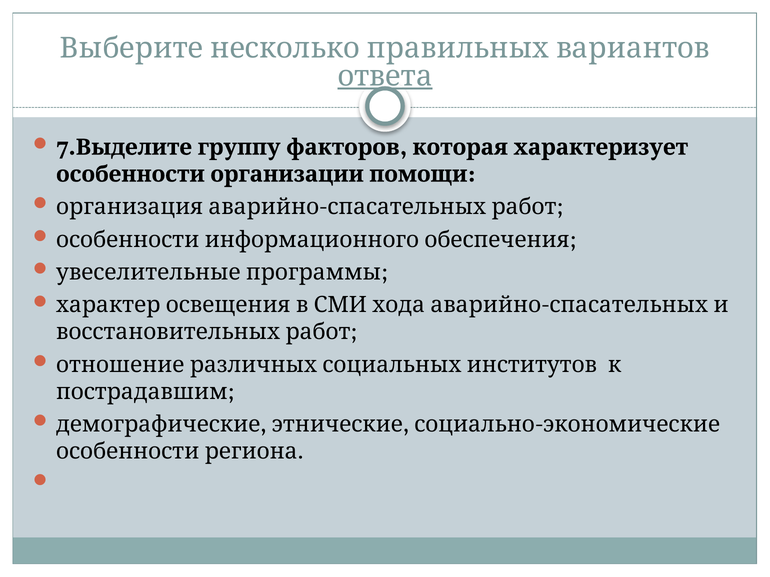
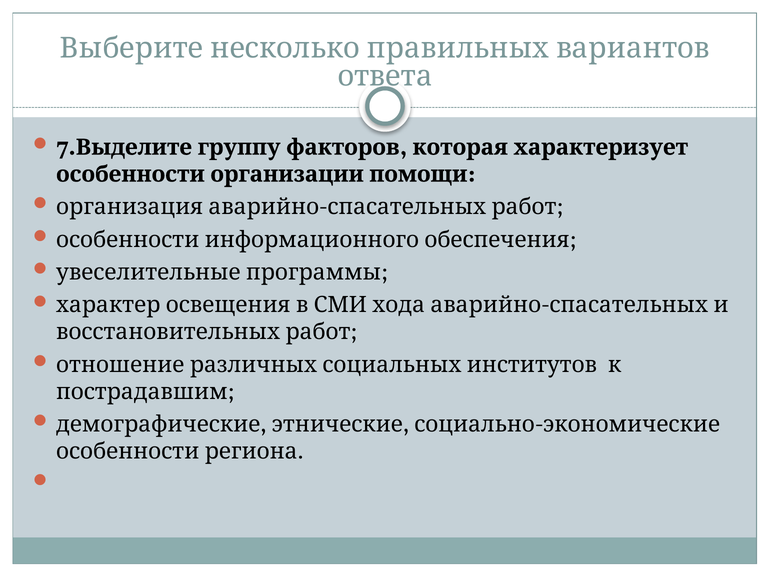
ответа underline: present -> none
